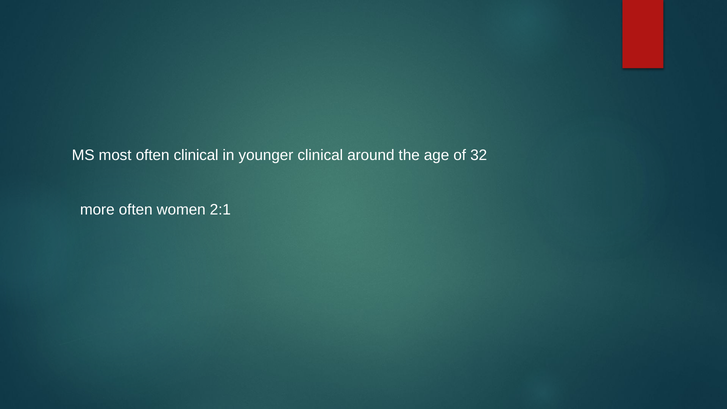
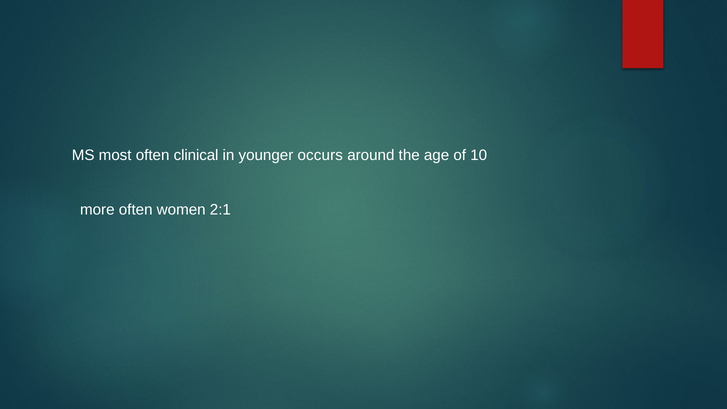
younger clinical: clinical -> occurs
32: 32 -> 10
